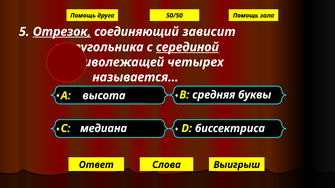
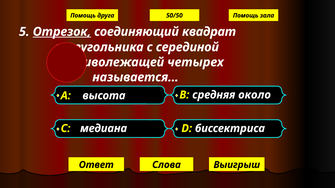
зависит: зависит -> квадрат
серединой underline: present -> none
буквы: буквы -> около
